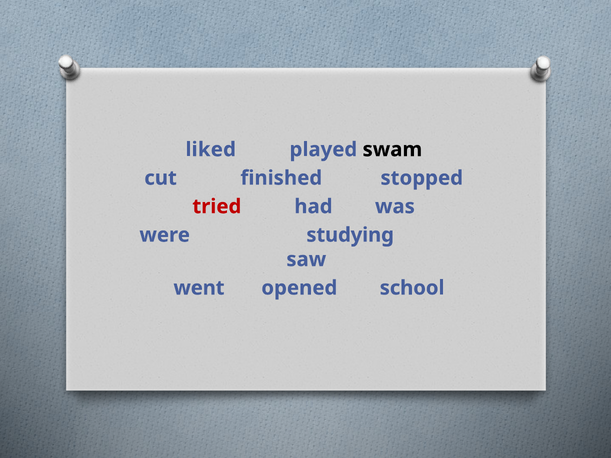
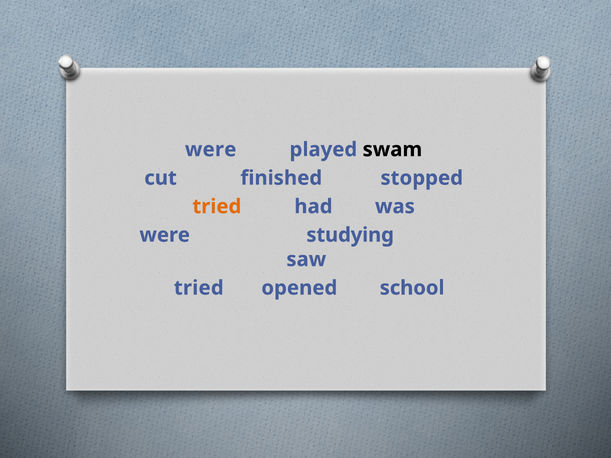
liked at (211, 150): liked -> were
tried at (217, 207) colour: red -> orange
went at (199, 288): went -> tried
